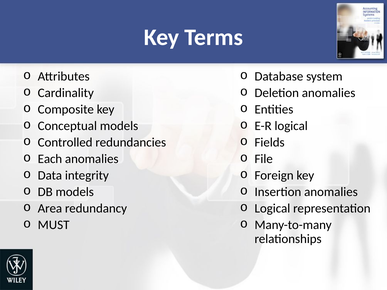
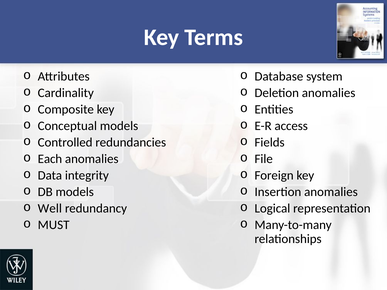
E-R logical: logical -> access
Area: Area -> Well
